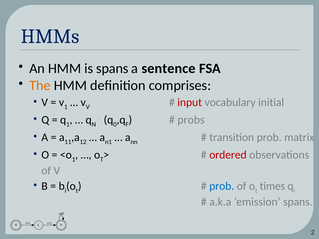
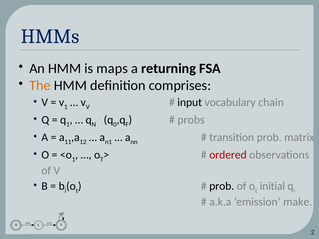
is spans: spans -> maps
sentence: sentence -> returning
input colour: red -> black
initial: initial -> chain
prob at (222, 186) colour: blue -> black
times: times -> initial
emission spans: spans -> make
